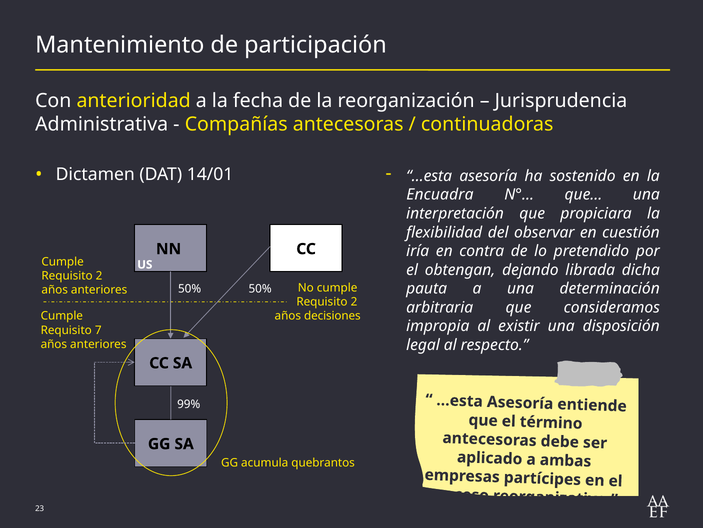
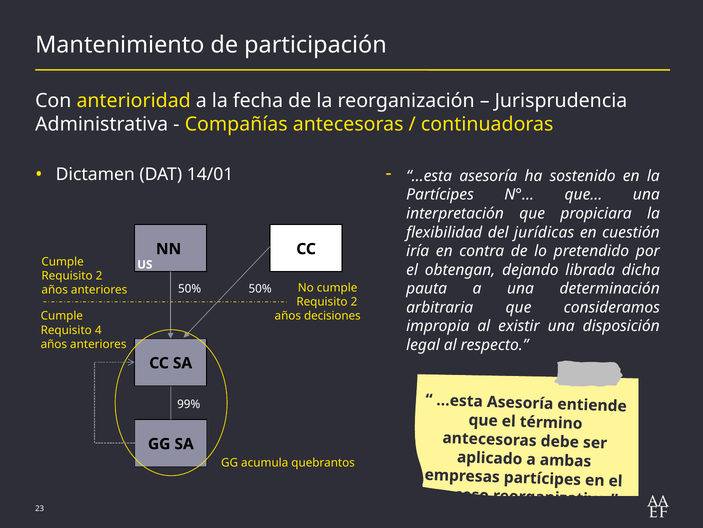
Encuadra at (440, 195): Encuadra -> Partícipes
observar: observar -> jurídicas
7: 7 -> 4
